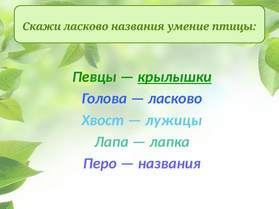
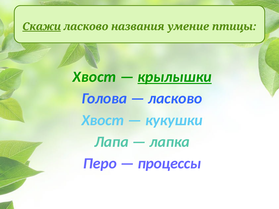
Скажи underline: none -> present
Певцы at (94, 77): Певцы -> Хвост
лужицы: лужицы -> кукушки
названия at (169, 164): названия -> процессы
